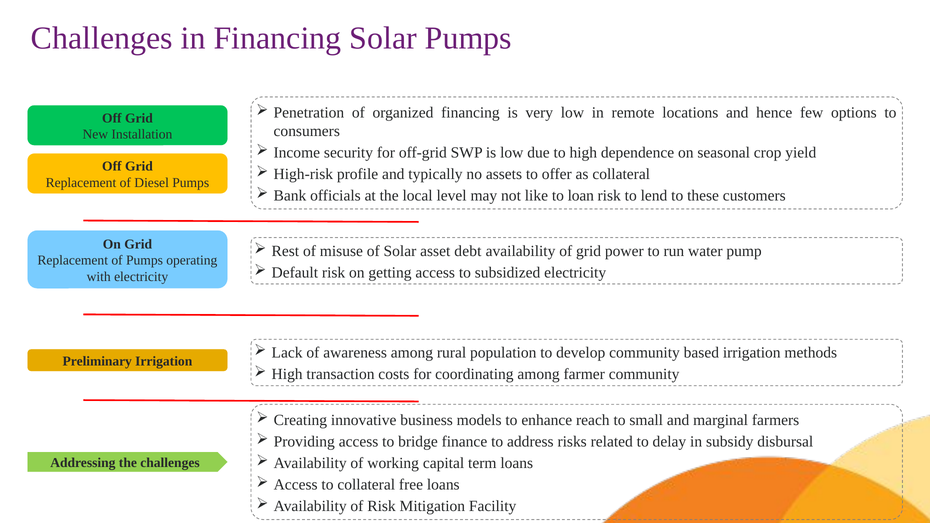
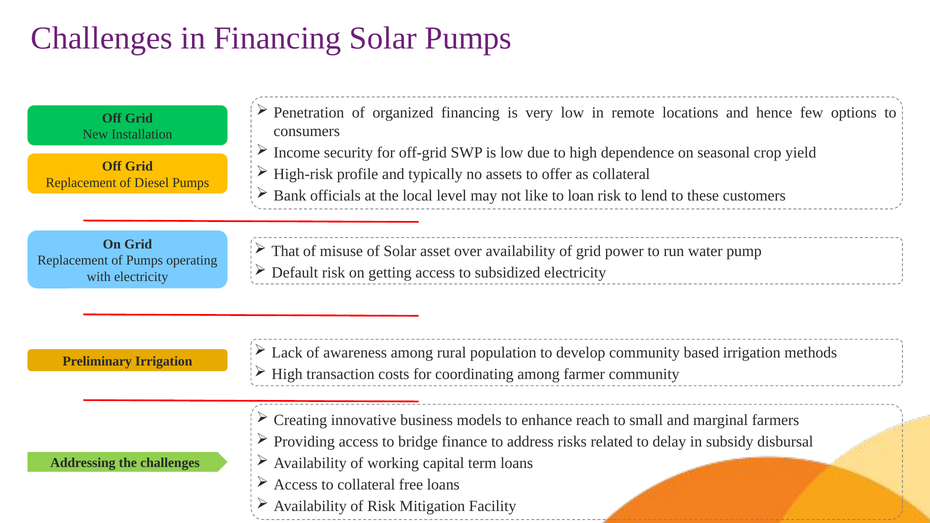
Rest: Rest -> That
debt: debt -> over
